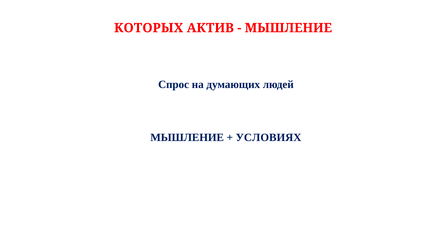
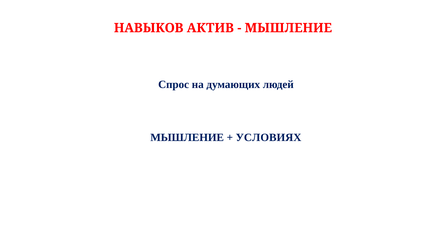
КОТОРЫХ: КОТОРЫХ -> НАВЫКОВ
